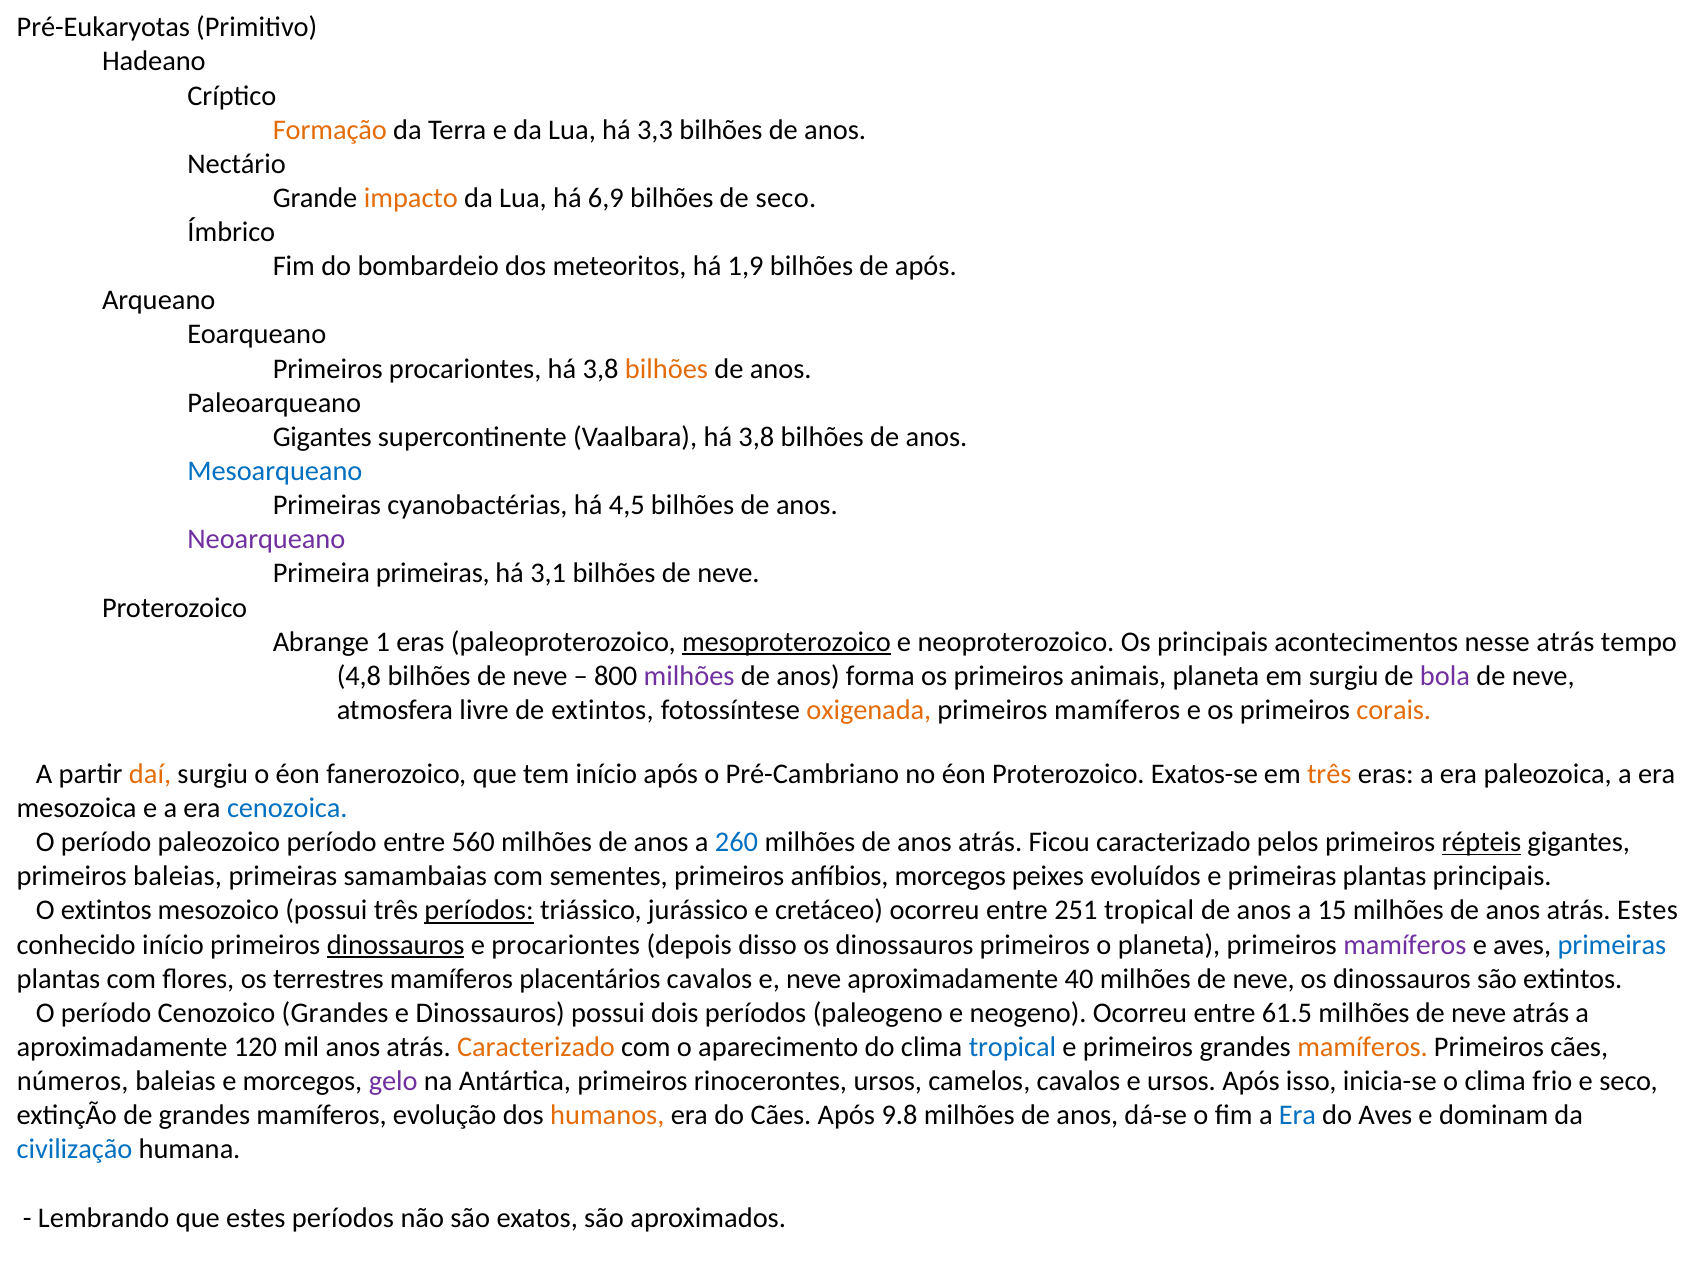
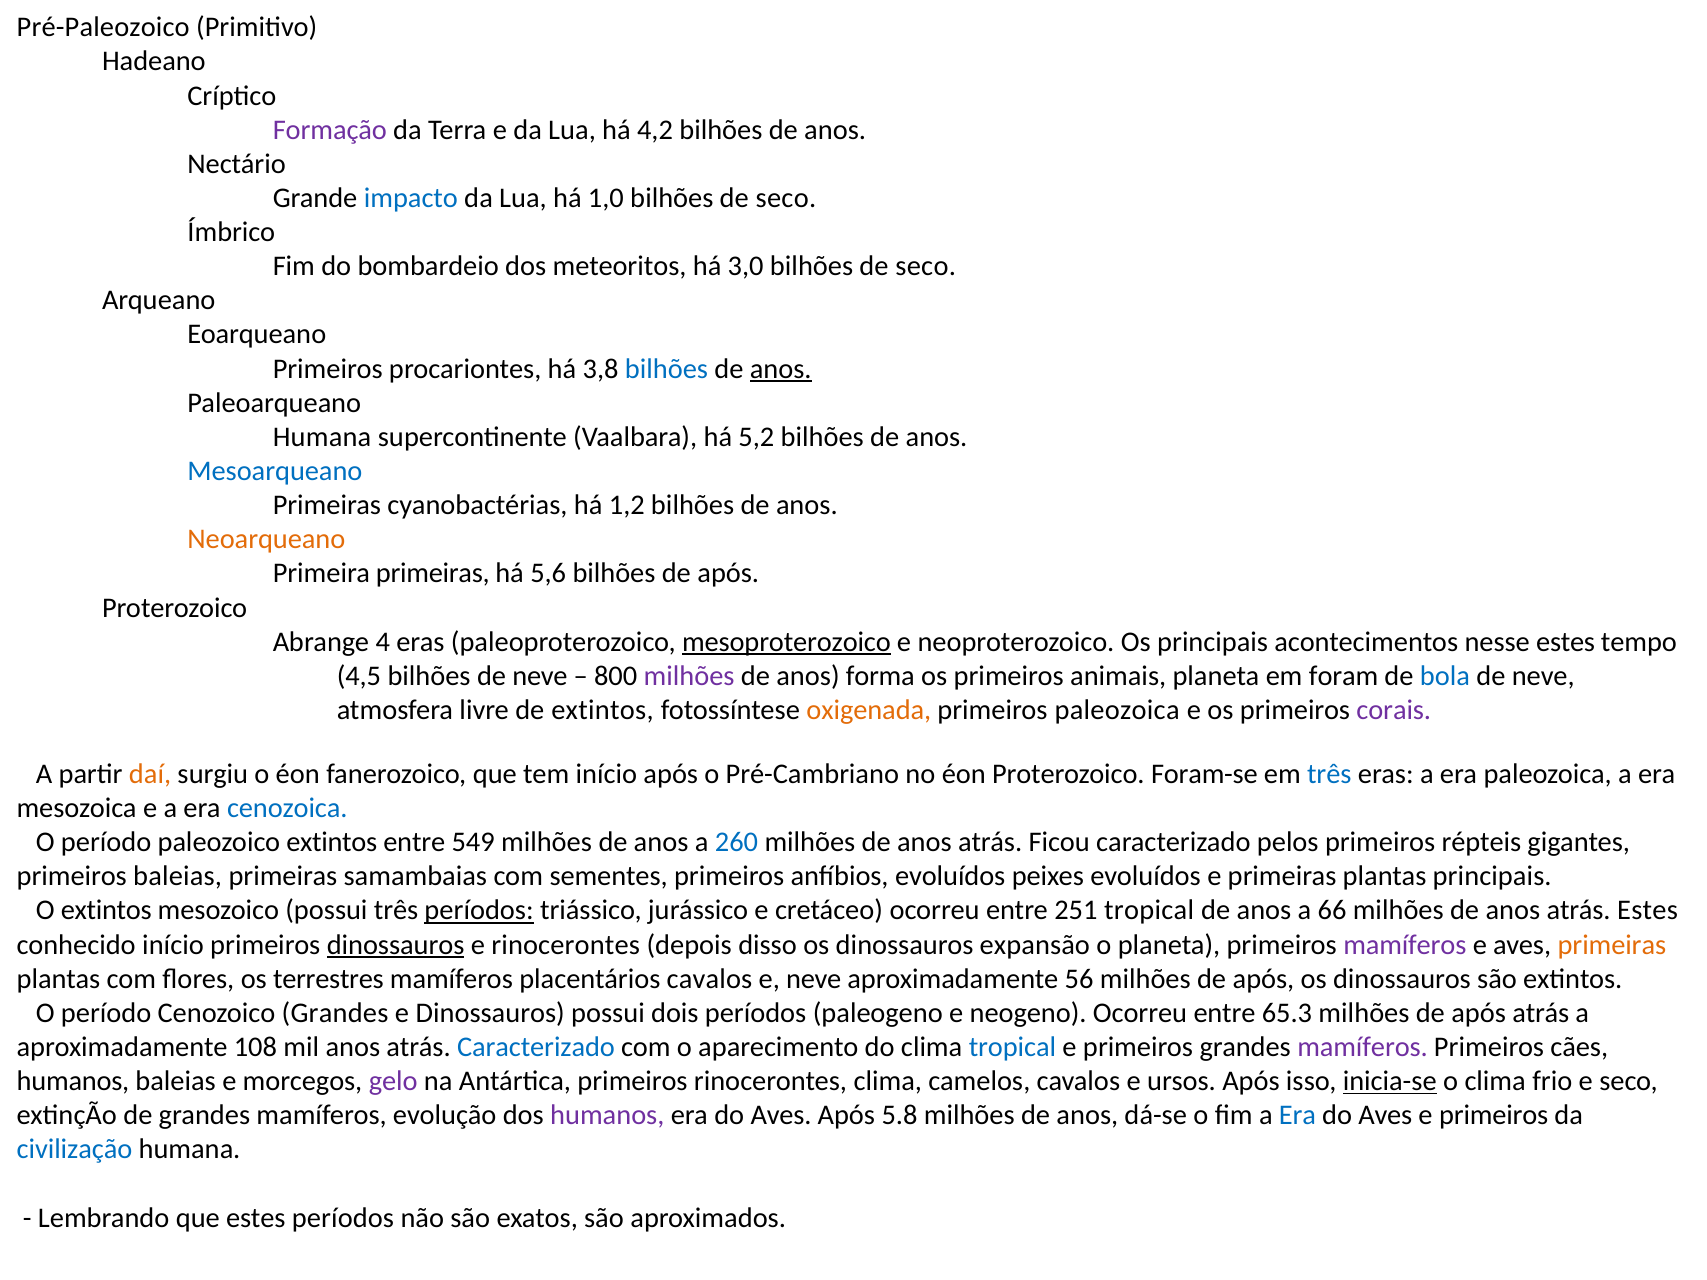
Pré-Eukaryotas: Pré-Eukaryotas -> Pré-Paleozoico
Formação colour: orange -> purple
3,3: 3,3 -> 4,2
impacto colour: orange -> blue
6,9: 6,9 -> 1,0
1,9: 1,9 -> 3,0
após at (926, 266): após -> seco
bilhões at (666, 369) colour: orange -> blue
anos at (781, 369) underline: none -> present
Gigantes at (322, 437): Gigantes -> Humana
Vaalbara há 3,8: 3,8 -> 5,2
4,5: 4,5 -> 1,2
Neoarqueano colour: purple -> orange
3,1: 3,1 -> 5,6
neve at (728, 574): neve -> após
1: 1 -> 4
nesse atrás: atrás -> estes
4,8: 4,8 -> 4,5
em surgiu: surgiu -> foram
bola colour: purple -> blue
mamíferos at (1117, 710): mamíferos -> paleozoica
corais colour: orange -> purple
Exatos-se: Exatos-se -> Foram-se
três at (1329, 774) colour: orange -> blue
paleozoico período: período -> extintos
560: 560 -> 549
répteis underline: present -> none
anfíbios morcegos: morcegos -> evoluídos
15: 15 -> 66
e procariontes: procariontes -> rinocerontes
dinossauros primeiros: primeiros -> expansão
primeiras at (1612, 945) colour: blue -> orange
40: 40 -> 56
neve at (1264, 979): neve -> após
61.5: 61.5 -> 65.3
neve at (1479, 1013): neve -> após
120: 120 -> 108
Caracterizado at (536, 1047) colour: orange -> blue
mamíferos at (1363, 1047) colour: orange -> purple
números at (73, 1081): números -> humanos
rinocerontes ursos: ursos -> clima
inicia-se underline: none -> present
humanos at (607, 1116) colour: orange -> purple
Cães at (781, 1116): Cães -> Aves
9.8: 9.8 -> 5.8
dominam at (1494, 1116): dominam -> primeiros
